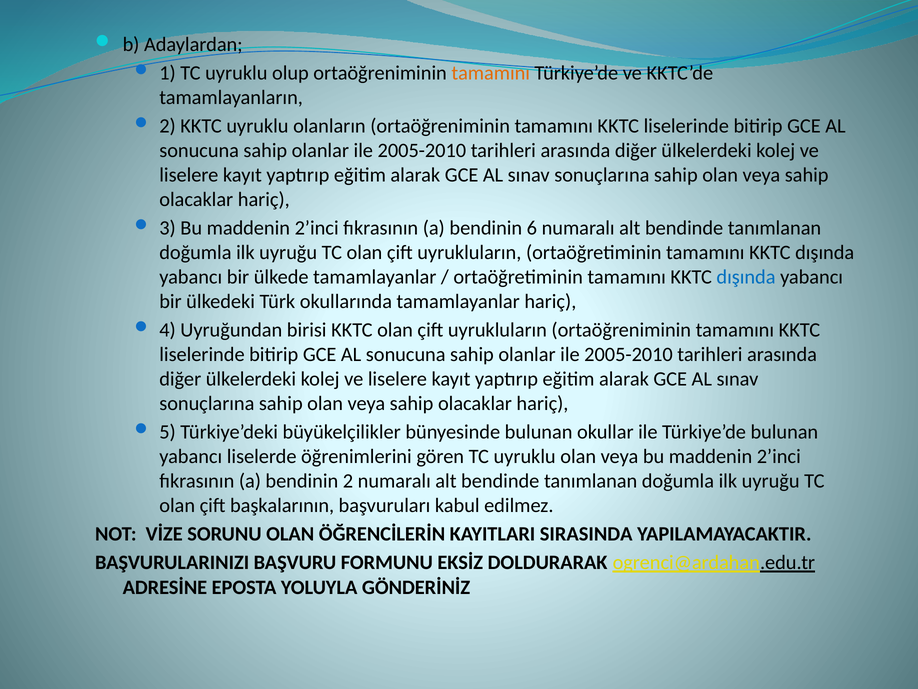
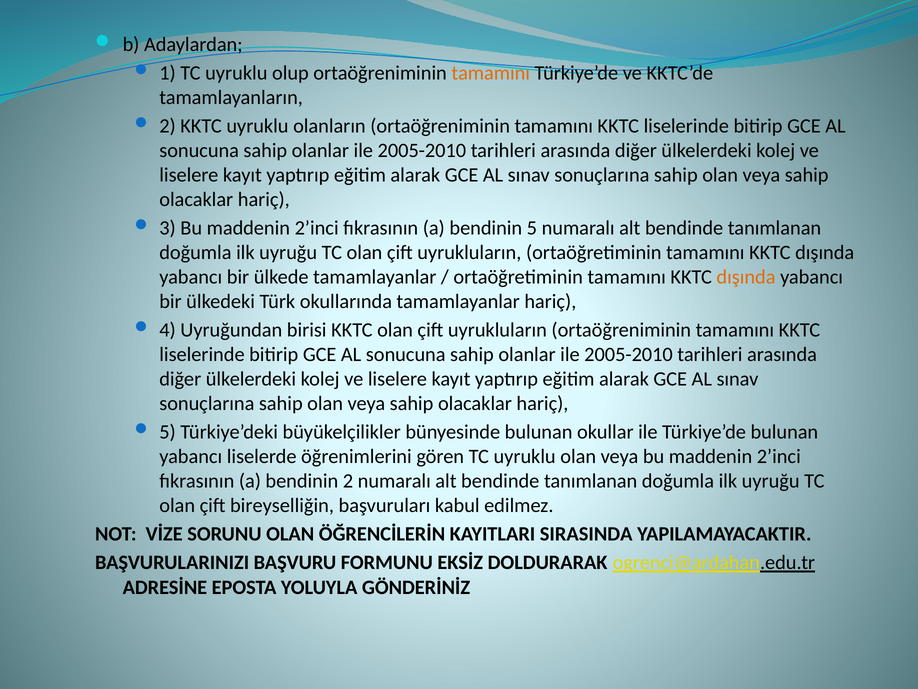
bendinin 6: 6 -> 5
dışında at (746, 277) colour: blue -> orange
başkalarının: başkalarının -> bireyselliğin
